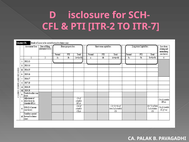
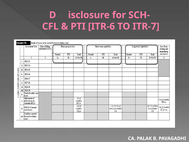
ITR-2: ITR-2 -> ITR-6
